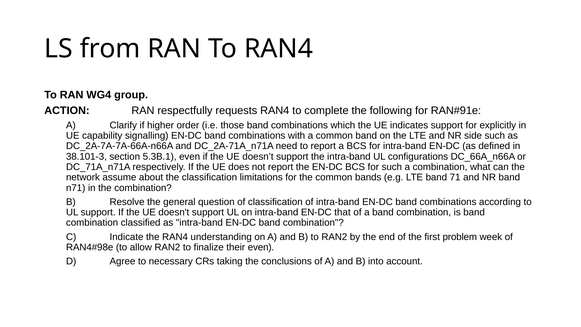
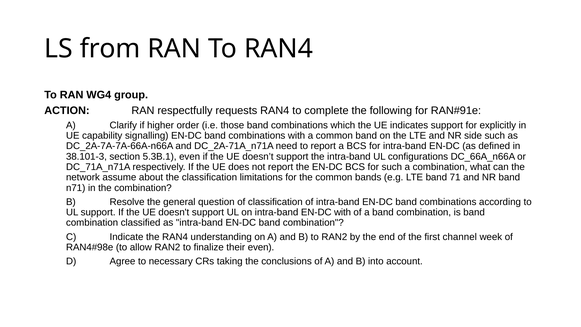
EN-DC that: that -> with
problem: problem -> channel
